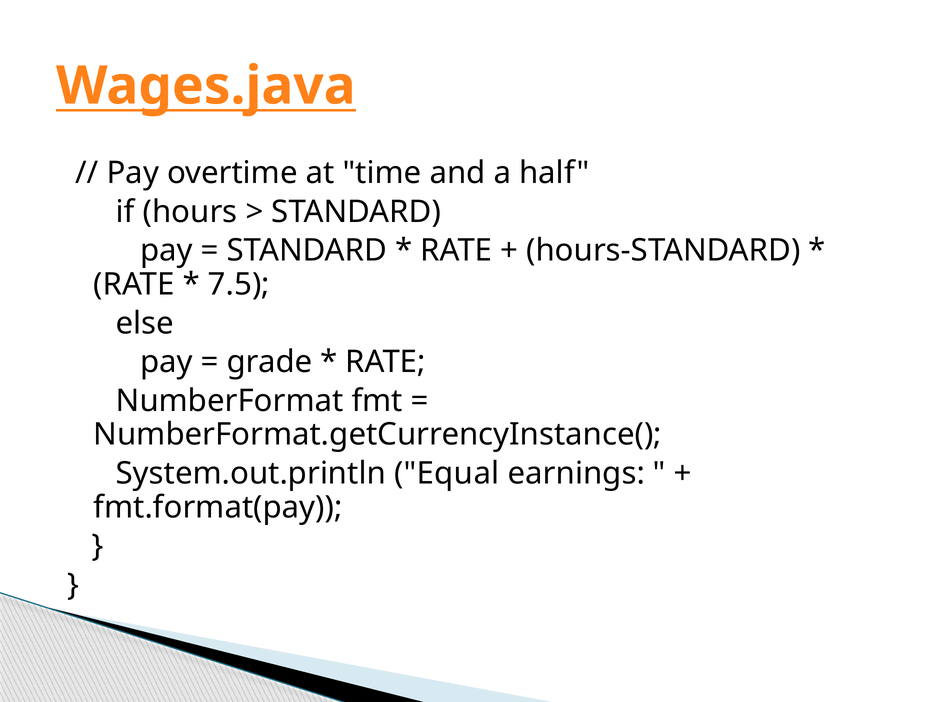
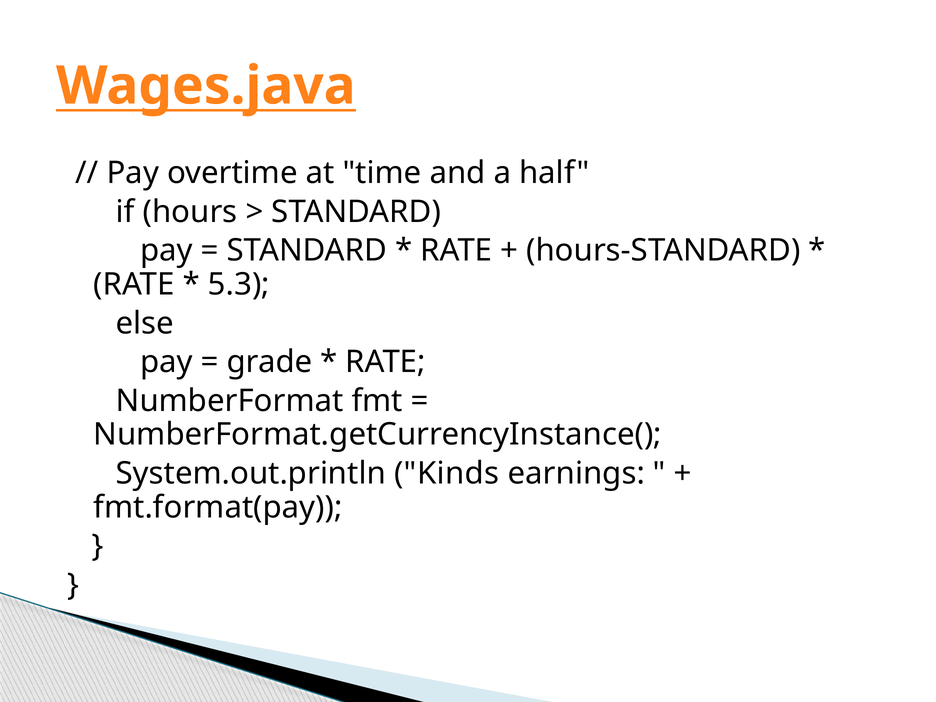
7.5: 7.5 -> 5.3
Equal: Equal -> Kinds
